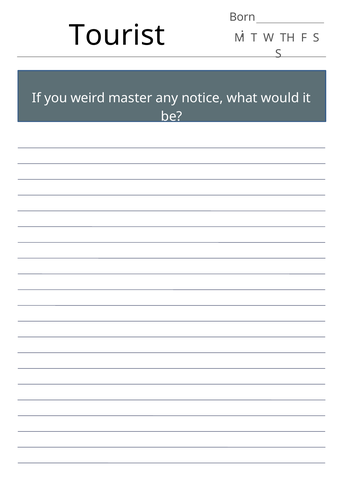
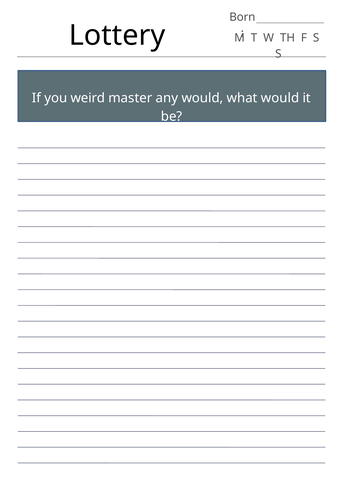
Tourist: Tourist -> Lottery
any notice: notice -> would
